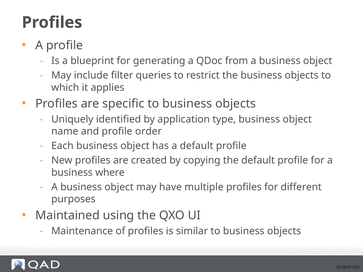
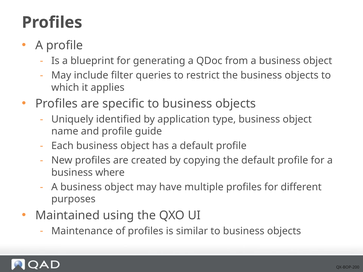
order: order -> guide
